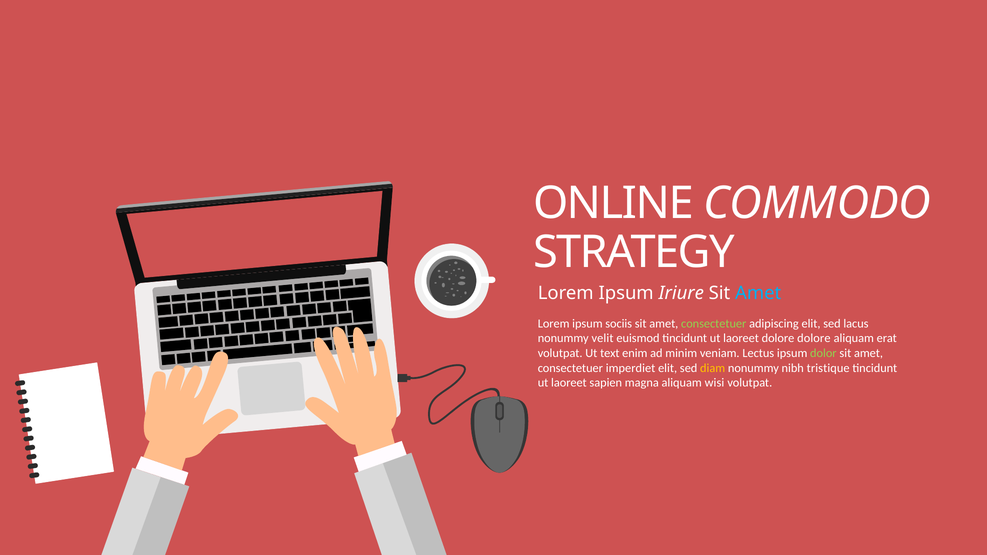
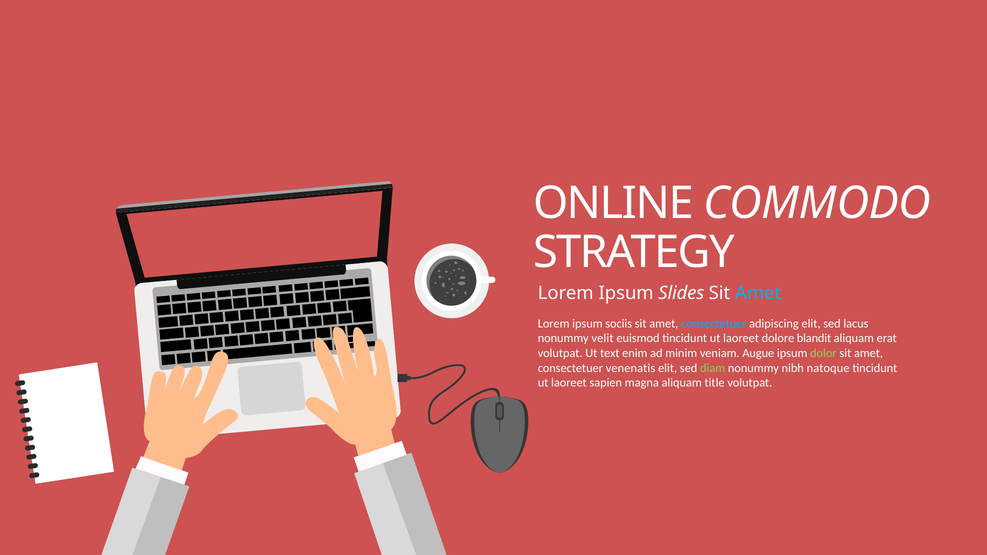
Iriure: Iriure -> Slides
consectetuer at (714, 324) colour: light green -> light blue
dolore dolore: dolore -> blandit
Lectus: Lectus -> Augue
imperdiet: imperdiet -> venenatis
diam colour: yellow -> light green
tristique: tristique -> natoque
wisi: wisi -> title
